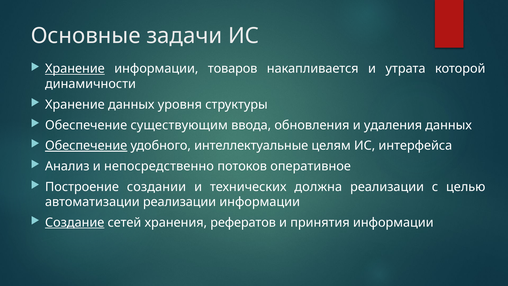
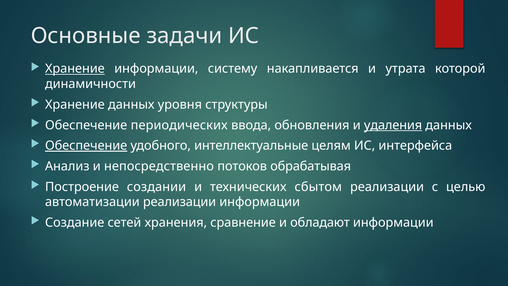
товаров: товаров -> систему
существующим: существующим -> периодических
удаления underline: none -> present
оперативное: оперативное -> обрабатывая
должна: должна -> сбытом
Создание underline: present -> none
рефератов: рефератов -> сравнение
принятия: принятия -> обладают
